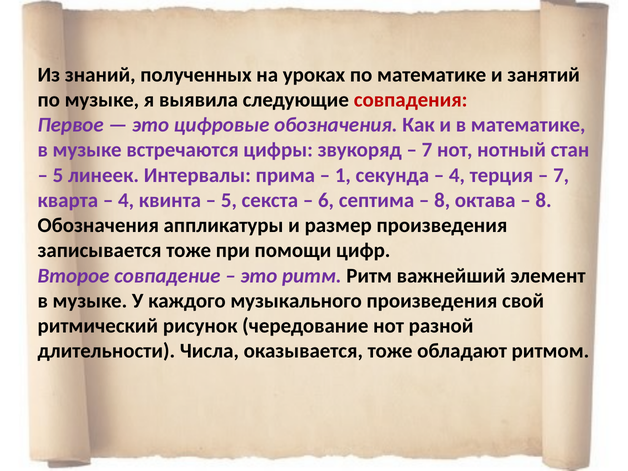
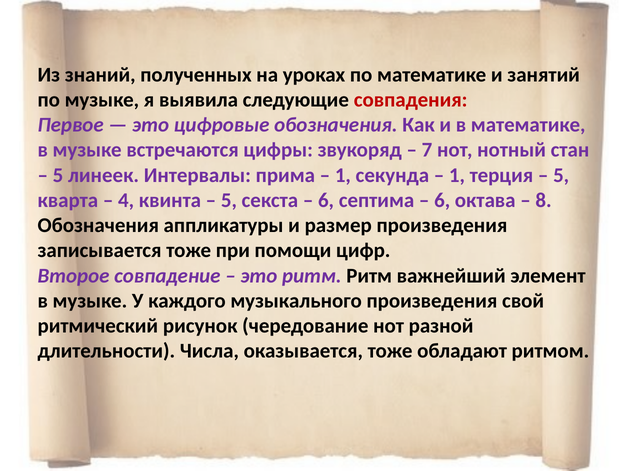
4 at (457, 175): 4 -> 1
7 at (561, 175): 7 -> 5
8 at (442, 200): 8 -> 6
